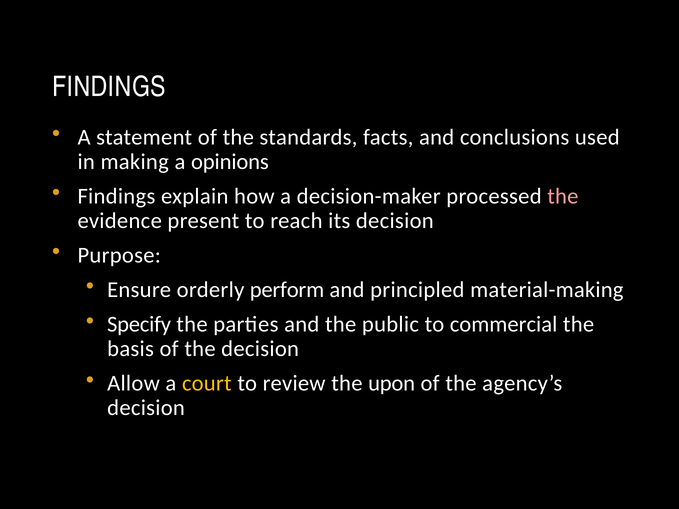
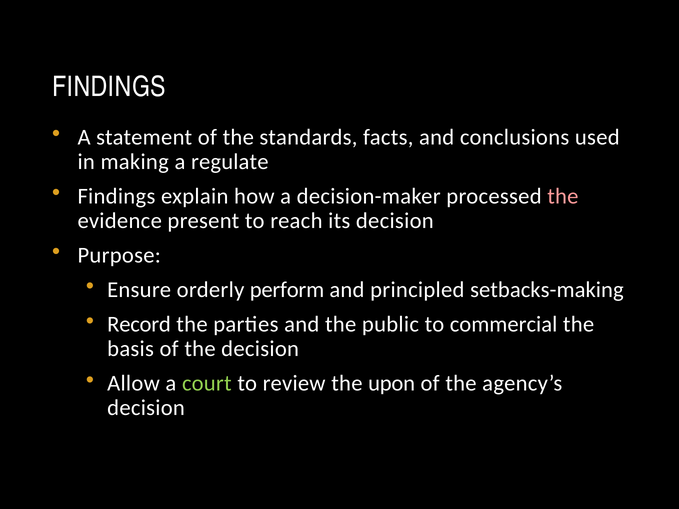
opinions: opinions -> regulate
material-making: material-making -> setbacks-making
Specify: Specify -> Record
court colour: yellow -> light green
